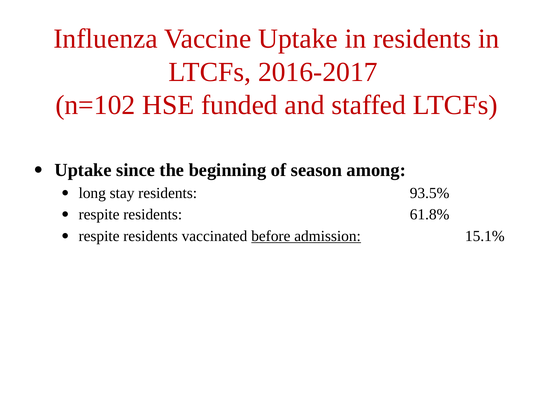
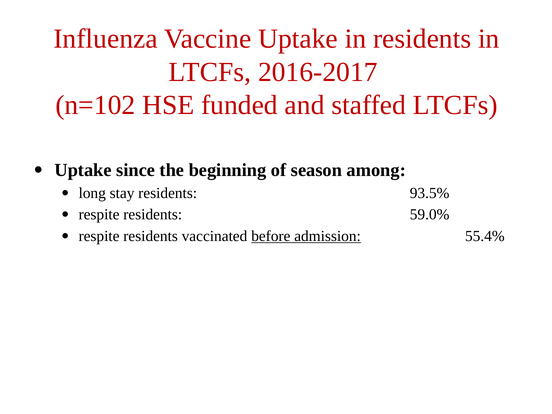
61.8%: 61.8% -> 59.0%
15.1%: 15.1% -> 55.4%
